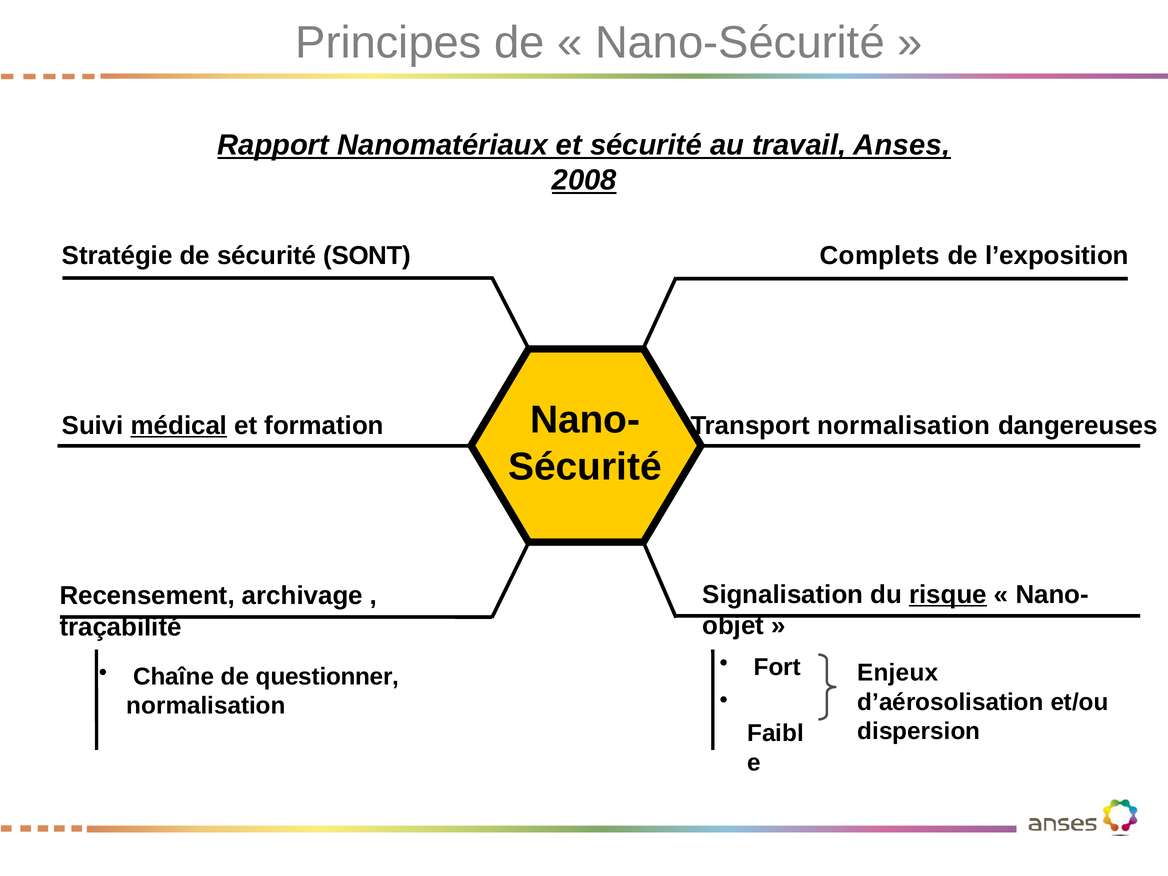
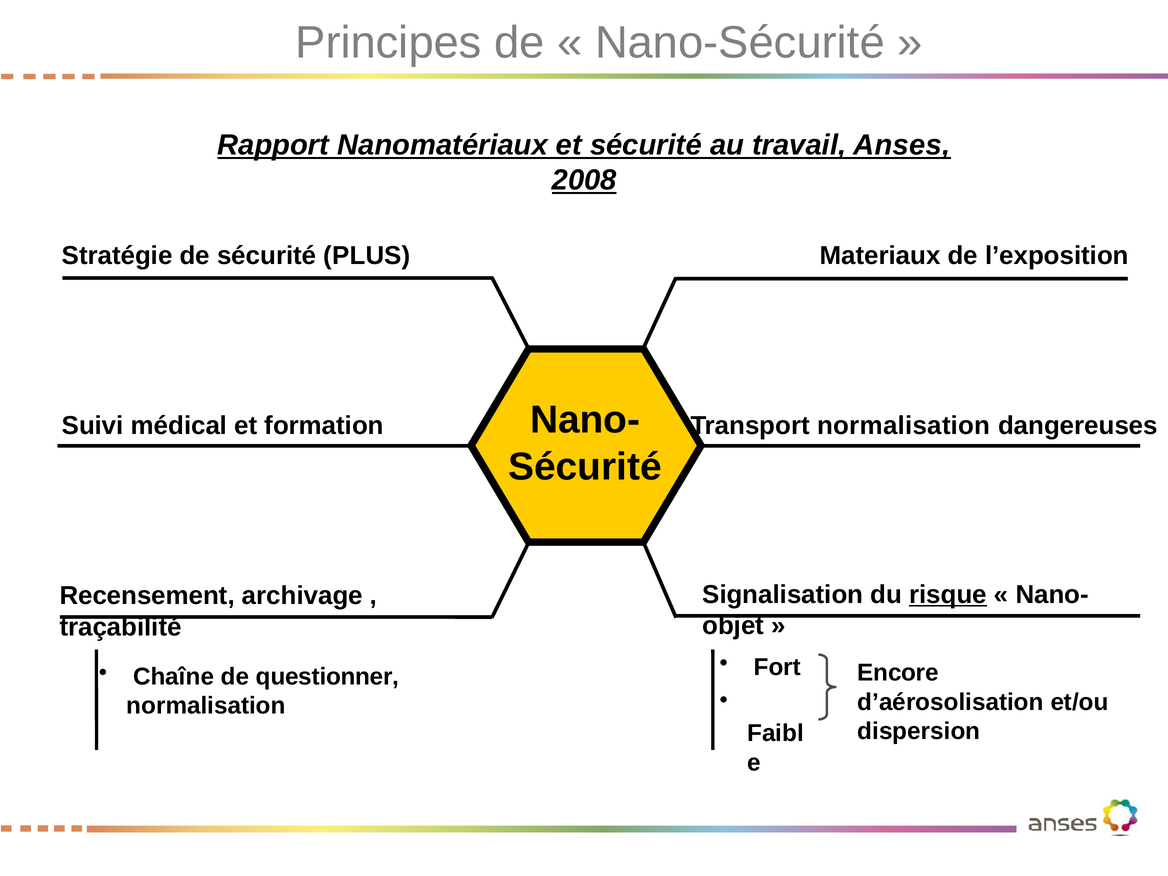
SONT: SONT -> PLUS
Complets: Complets -> Materiaux
médical underline: present -> none
Enjeux: Enjeux -> Encore
